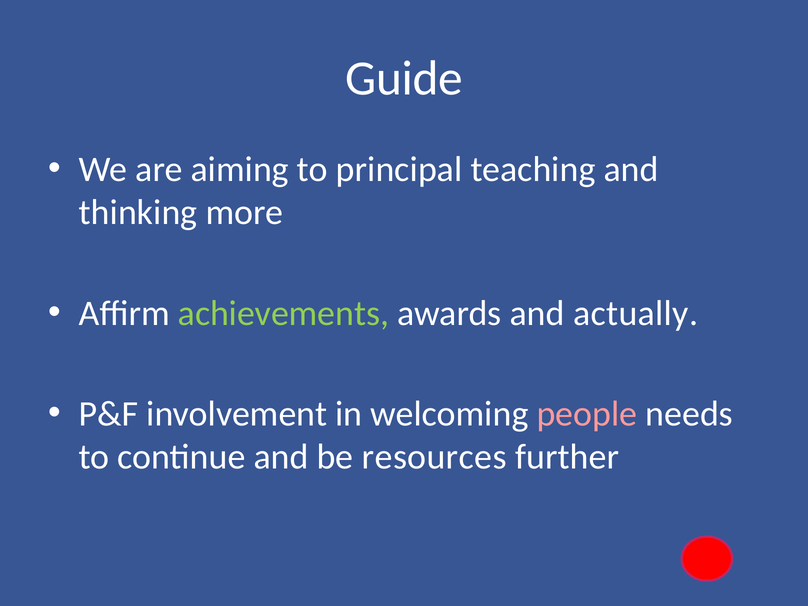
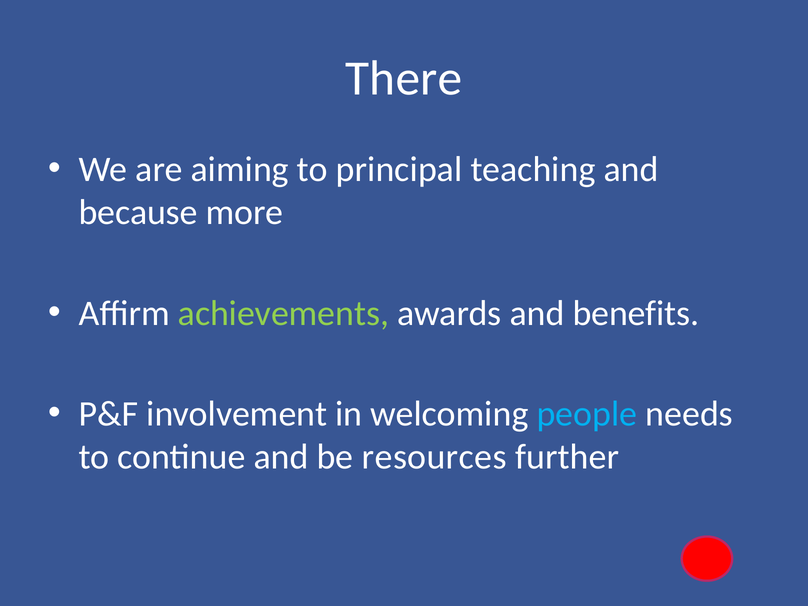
Guide: Guide -> There
thinking: thinking -> because
actually: actually -> benefits
people colour: pink -> light blue
